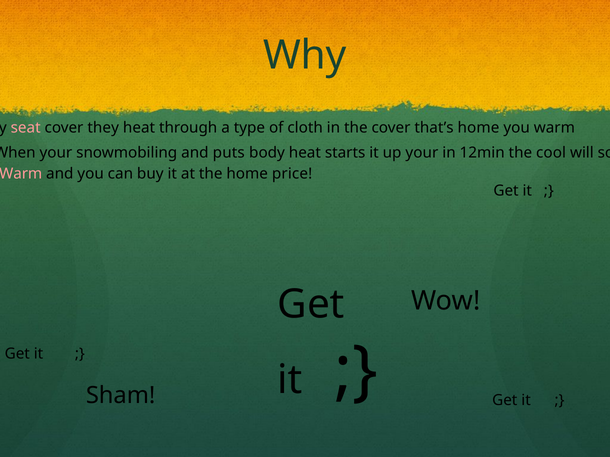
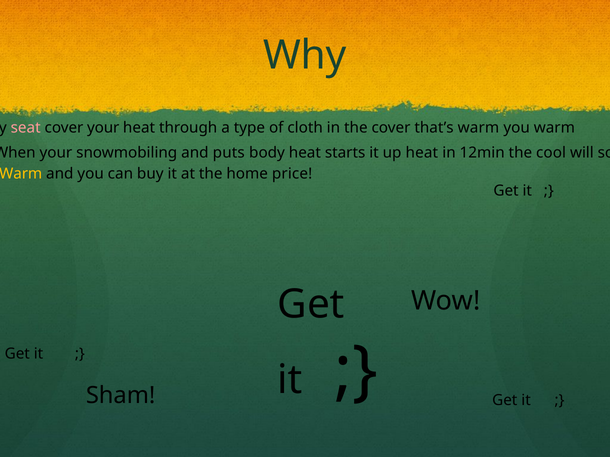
cover they: they -> your
that’s home: home -> warm
up your: your -> heat
Warm at (21, 174) colour: pink -> yellow
